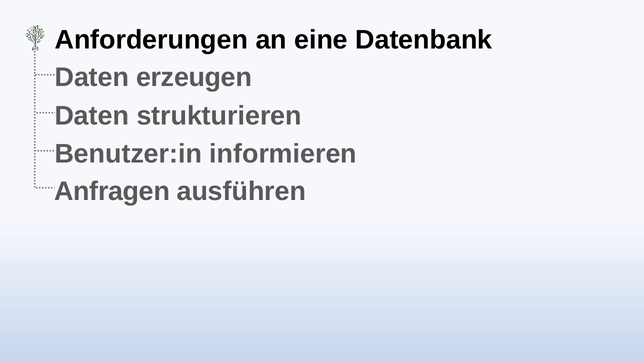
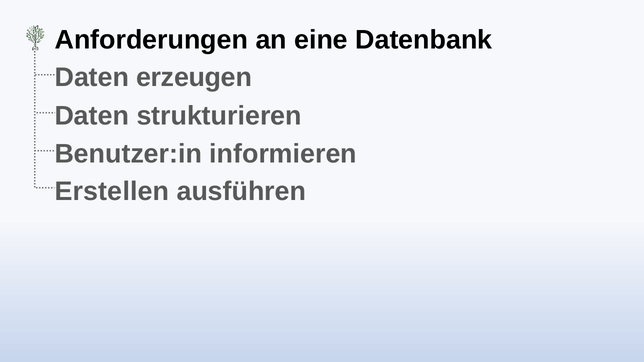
Anfragen: Anfragen -> Erstellen
